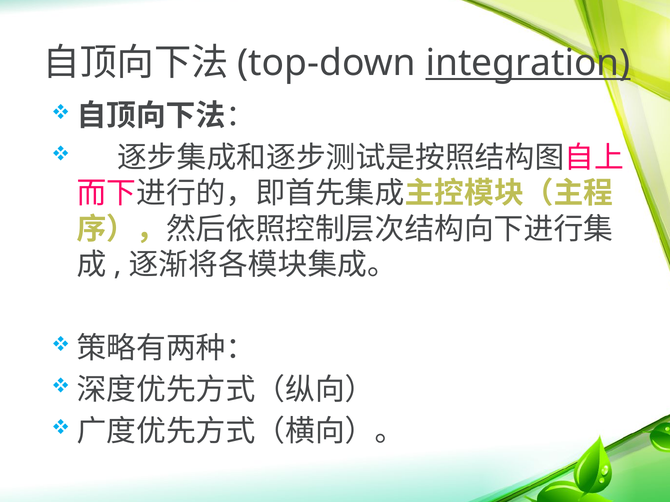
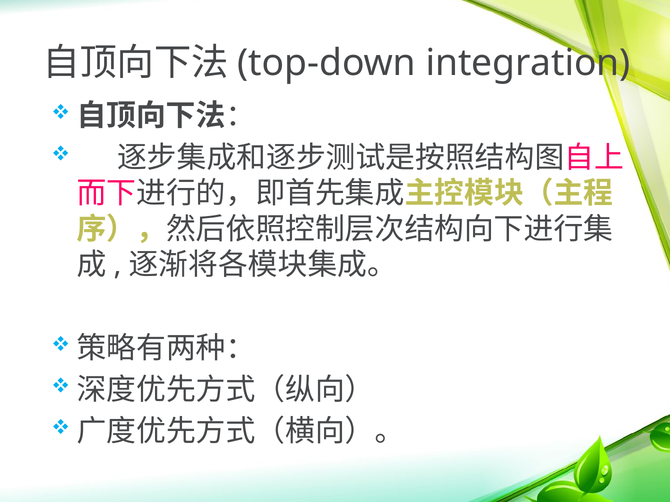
integration underline: present -> none
